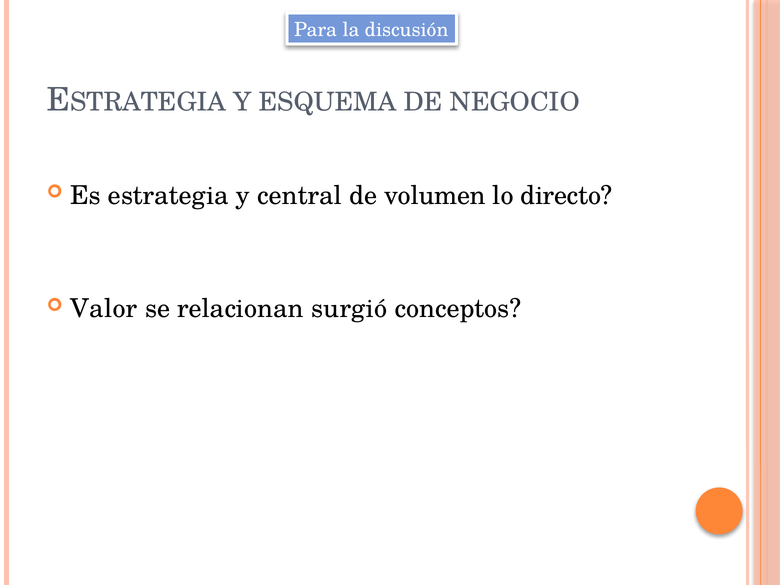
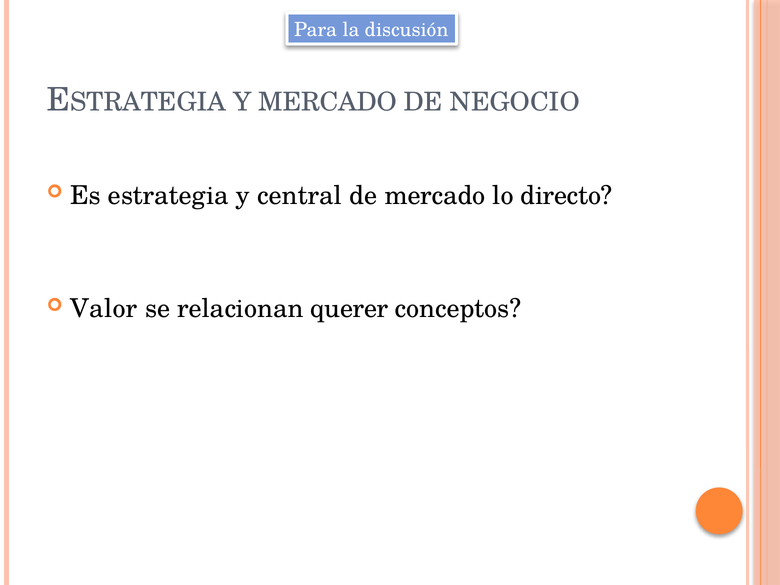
Y ESQUEMA: ESQUEMA -> MERCADO
de volumen: volumen -> mercado
surgió: surgió -> querer
